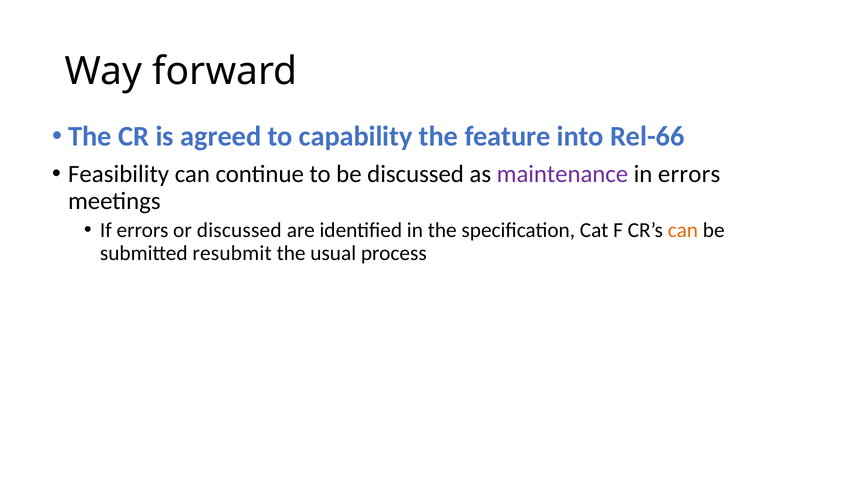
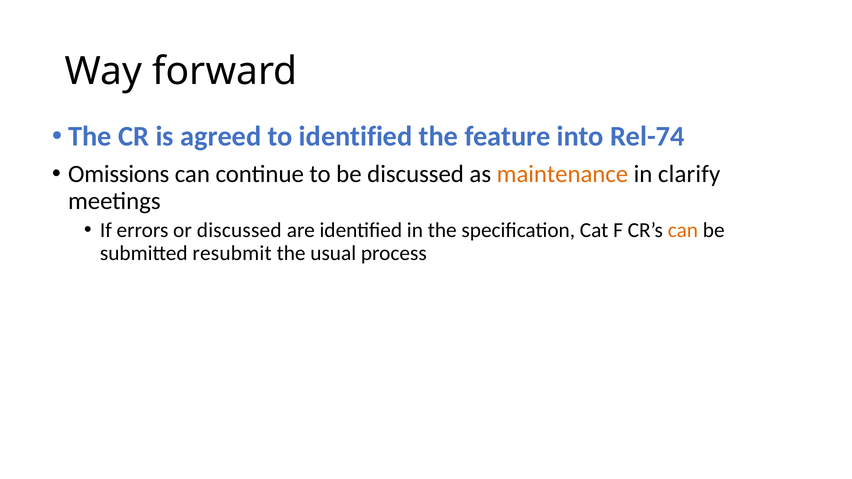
to capability: capability -> identified
Rel-66: Rel-66 -> Rel-74
Feasibility: Feasibility -> Omissions
maintenance colour: purple -> orange
in errors: errors -> clarify
